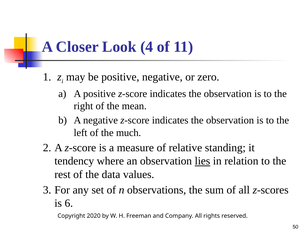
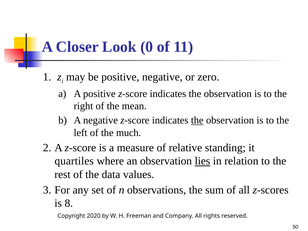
4: 4 -> 0
the at (197, 120) underline: none -> present
tendency: tendency -> quartiles
6: 6 -> 8
